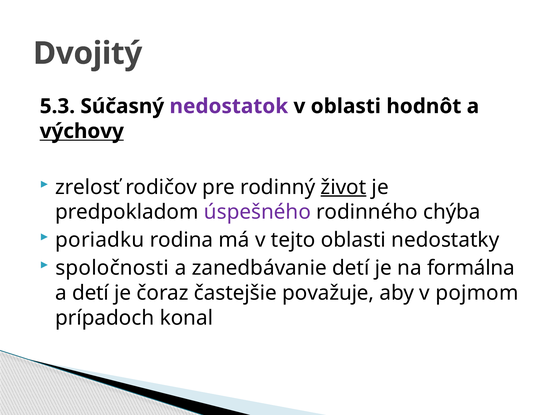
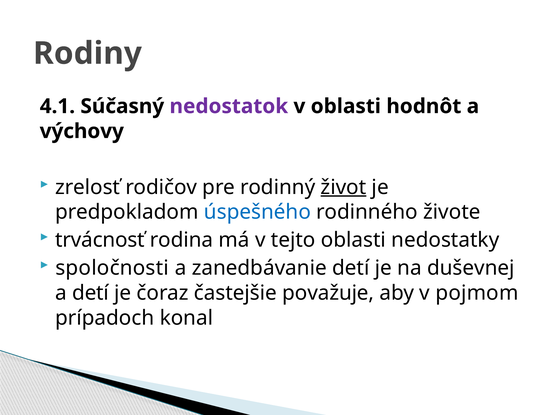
Dvojitý: Dvojitý -> Rodiny
5.3: 5.3 -> 4.1
výchovy underline: present -> none
úspešného colour: purple -> blue
chýba: chýba -> živote
poriadku: poriadku -> trvácnosť
formálna: formálna -> duševnej
